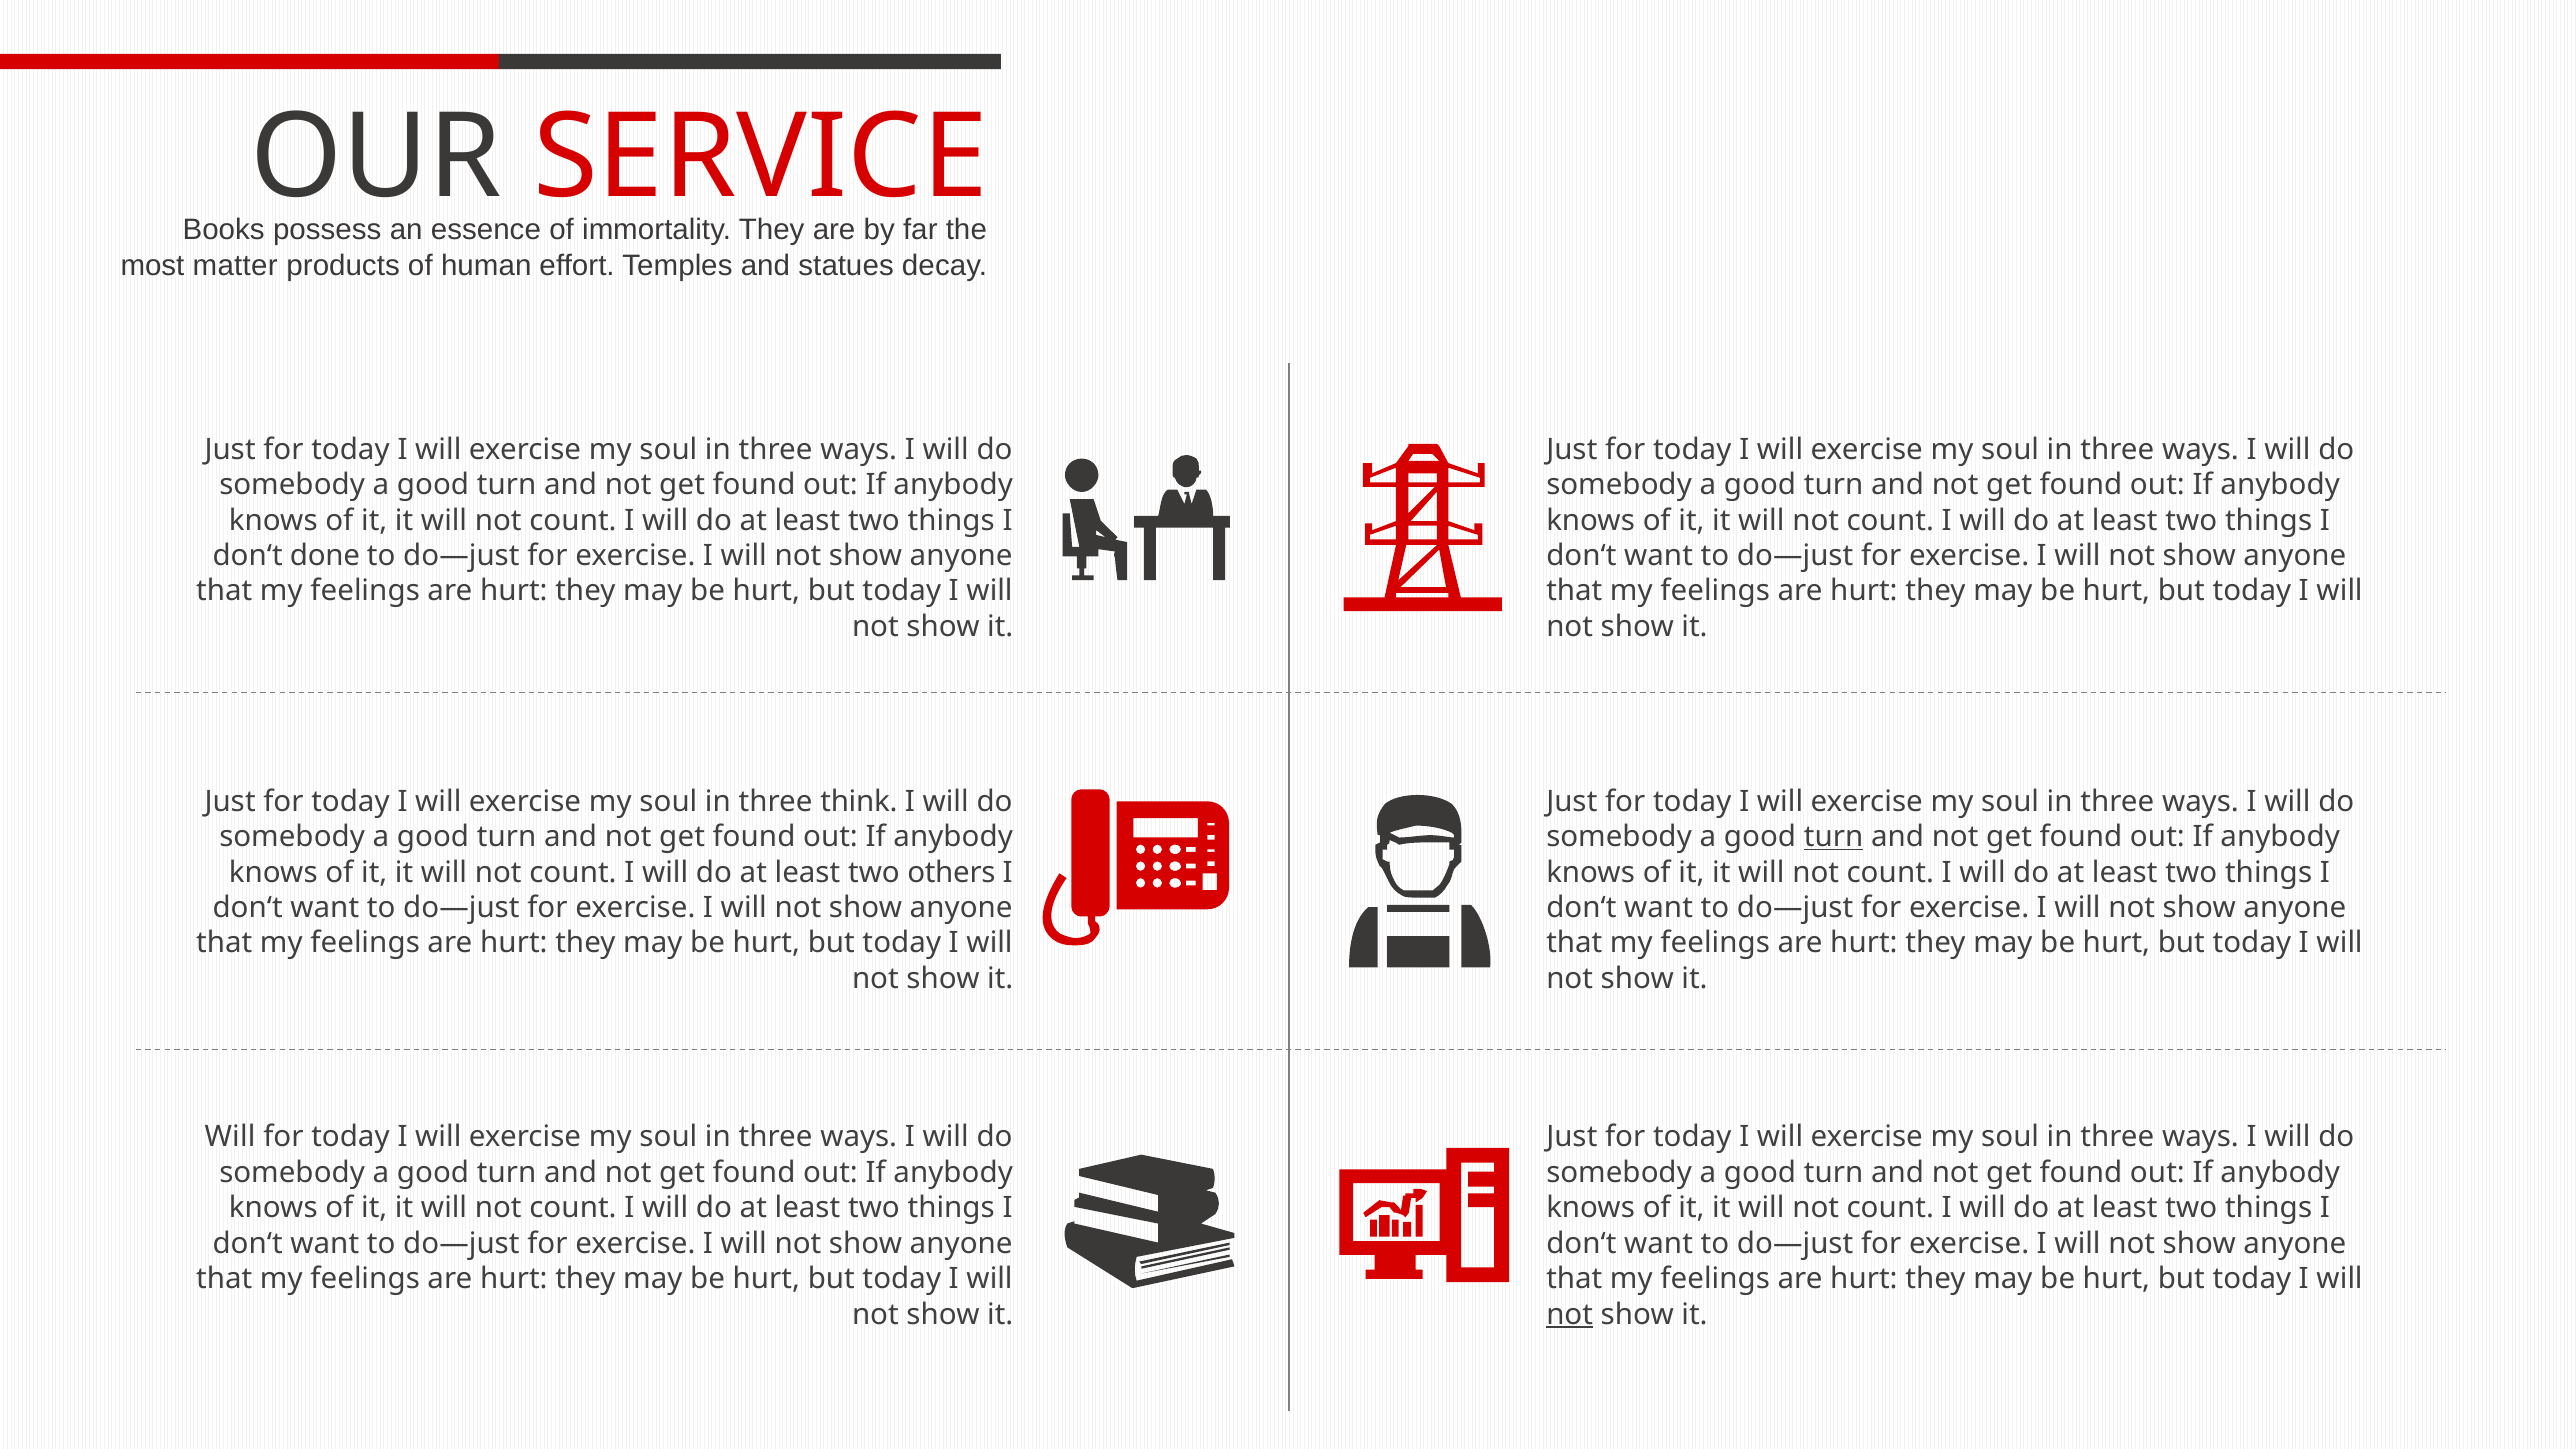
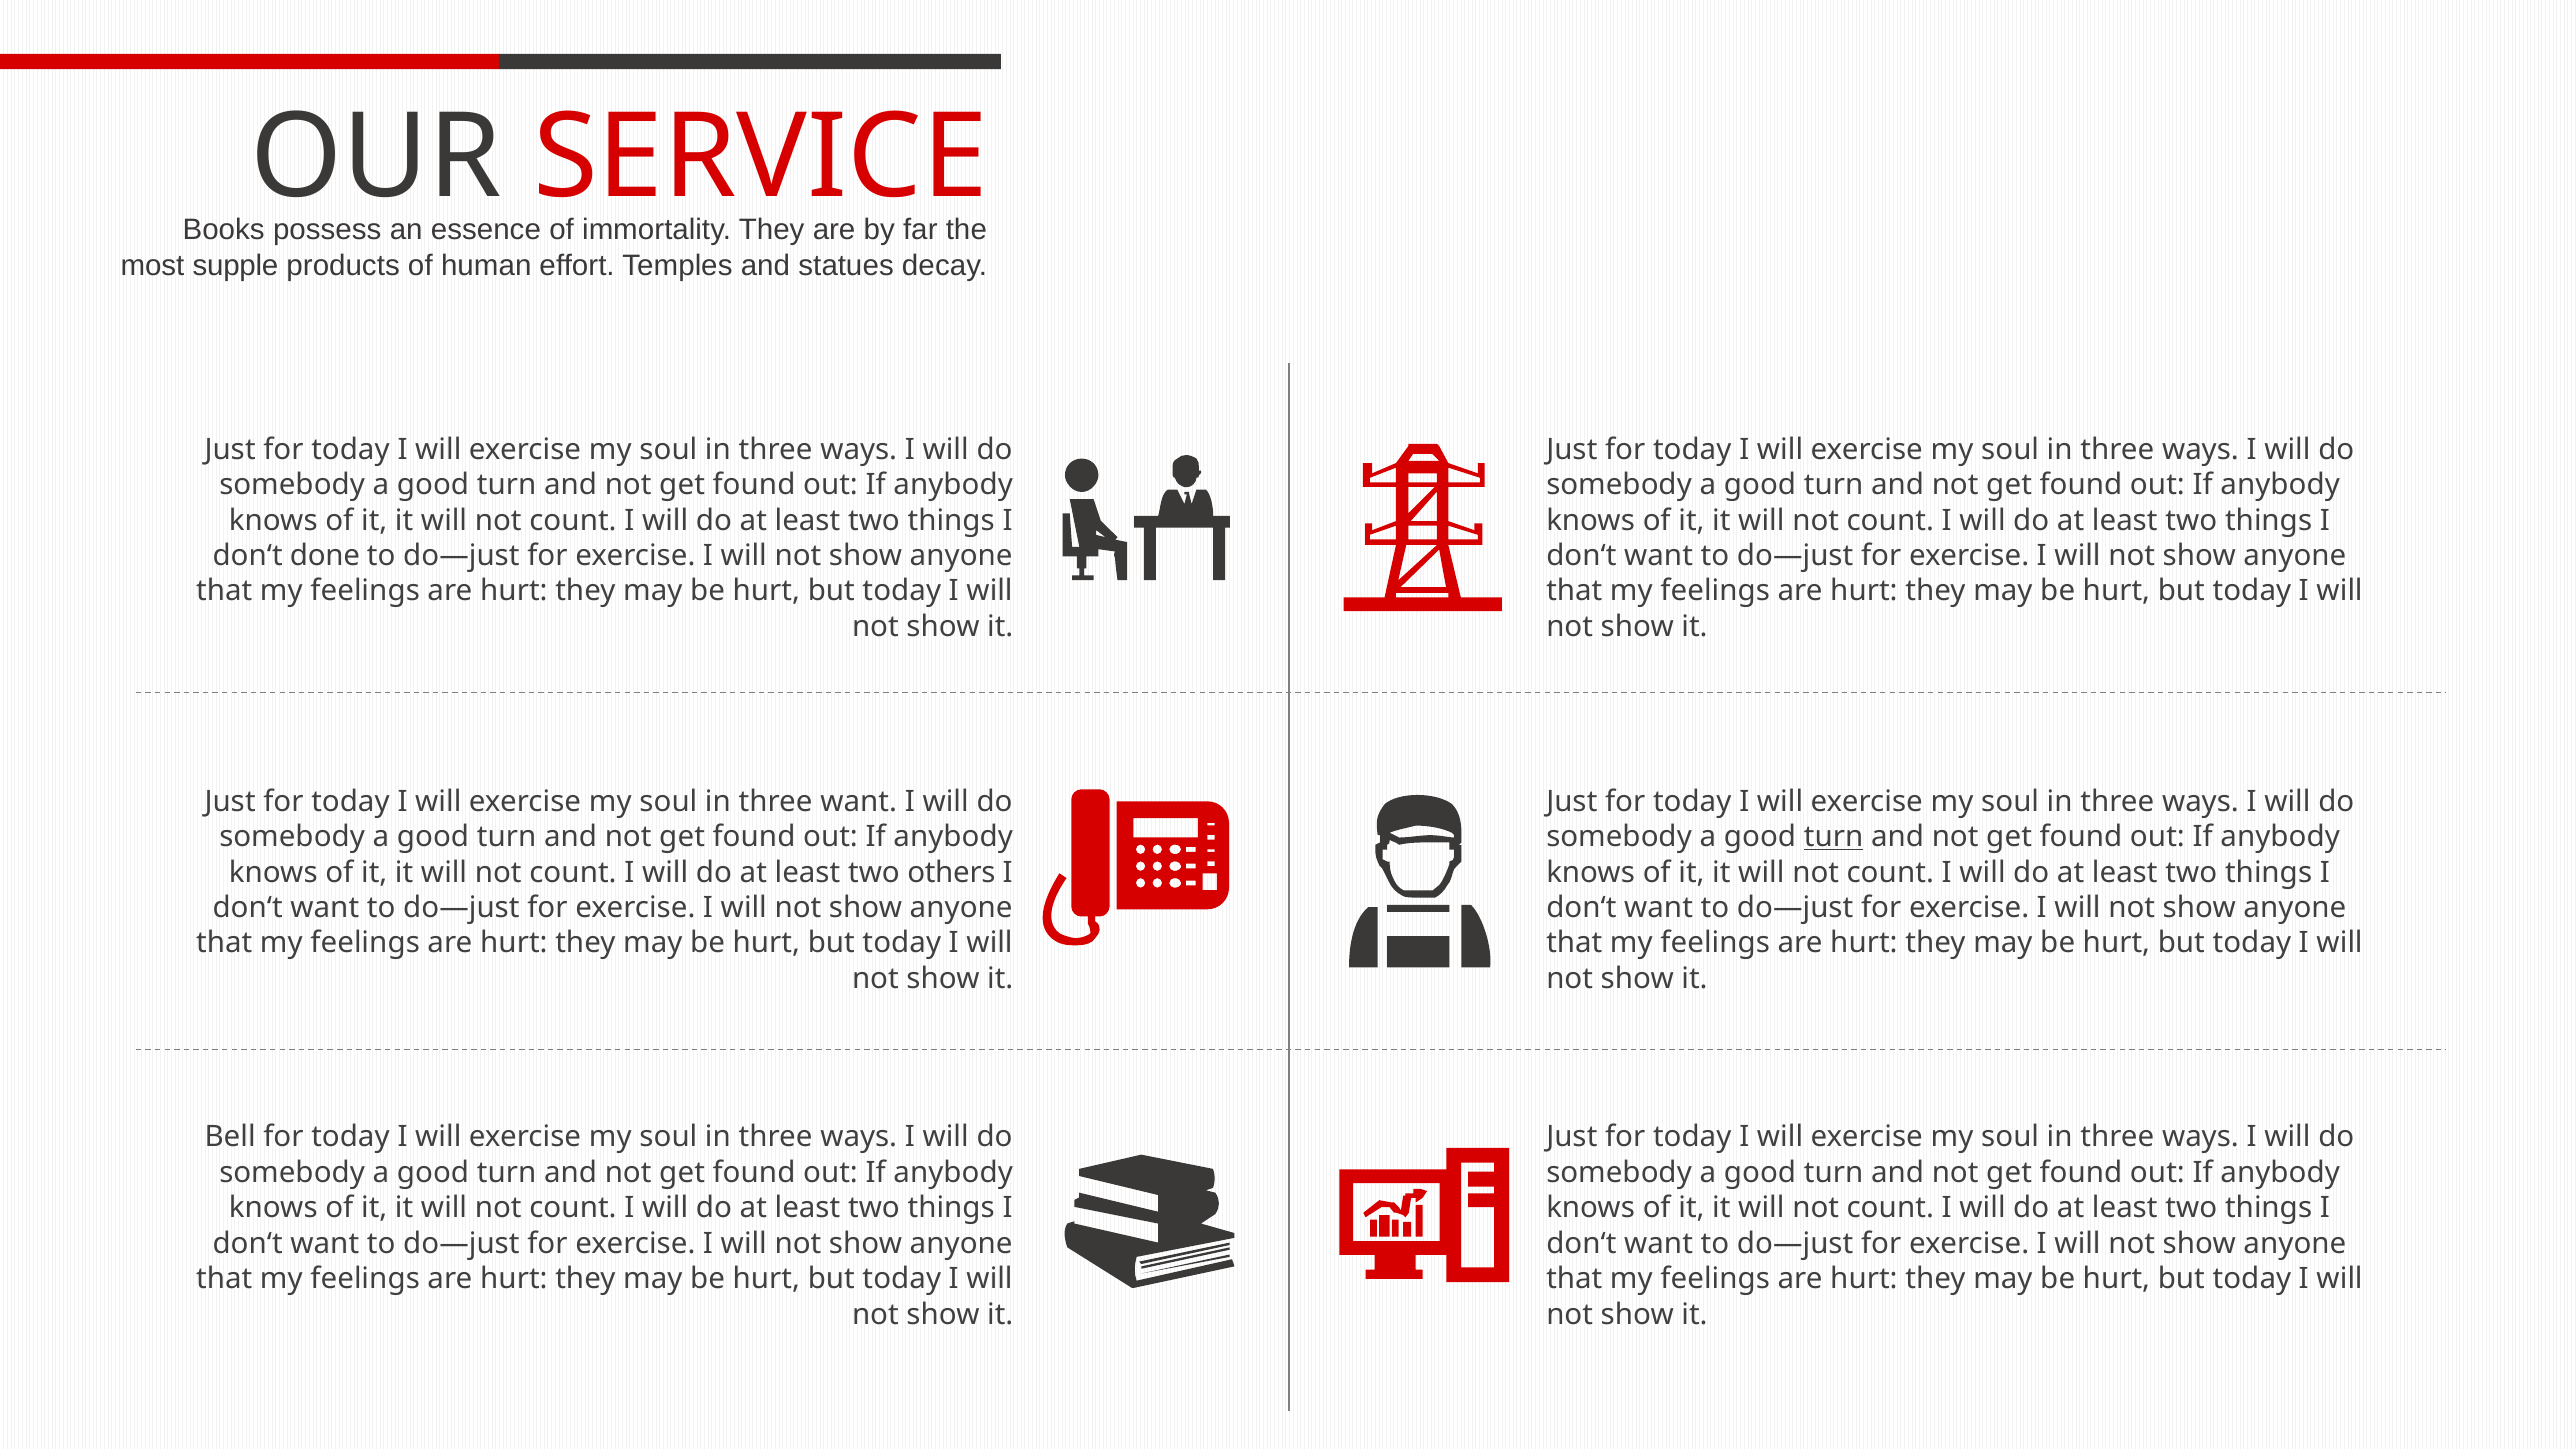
matter: matter -> supple
three think: think -> want
Will at (230, 1137): Will -> Bell
not at (1570, 1314) underline: present -> none
